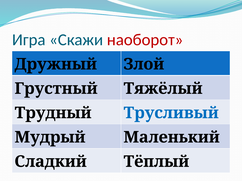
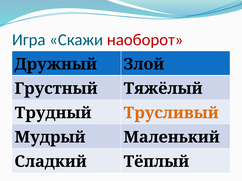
Трусливый colour: blue -> orange
